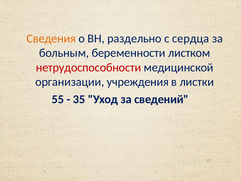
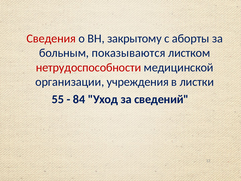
Сведения colour: orange -> red
раздельно: раздельно -> закрытому
сердца: сердца -> аборты
беременности: беременности -> показываются
35: 35 -> 84
